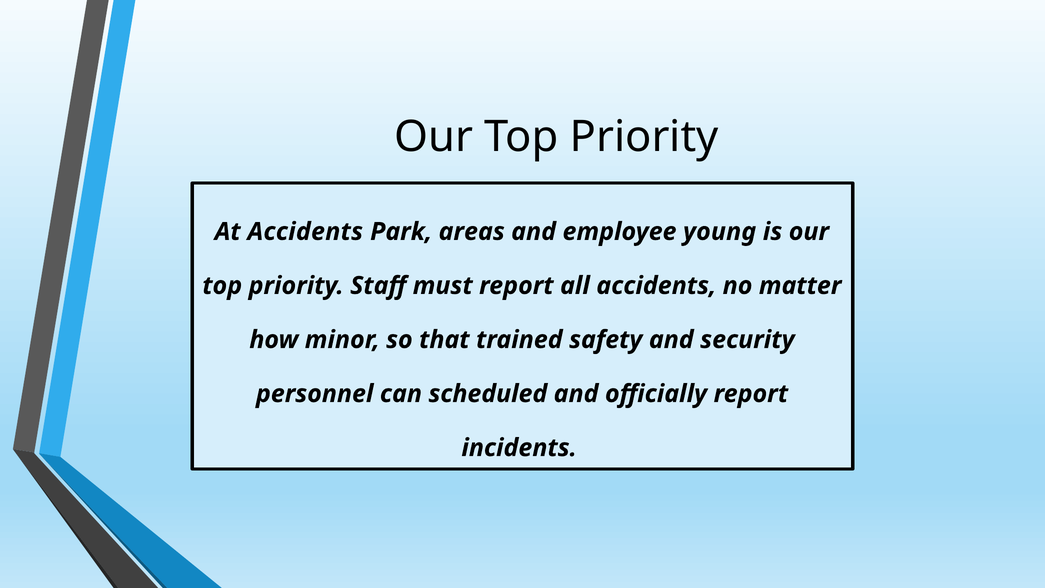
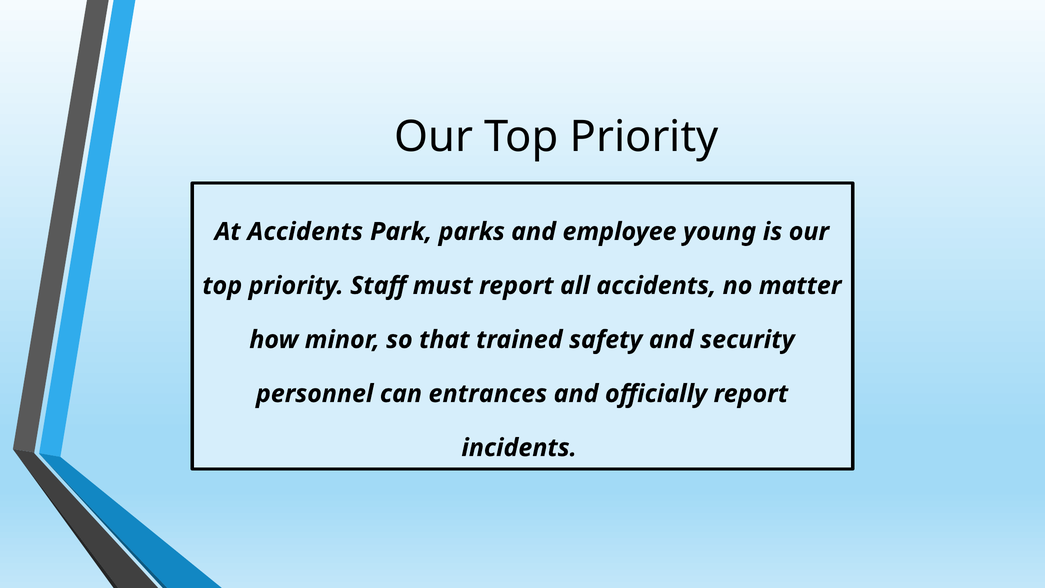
areas: areas -> parks
scheduled: scheduled -> entrances
